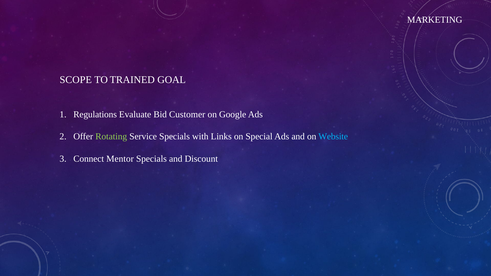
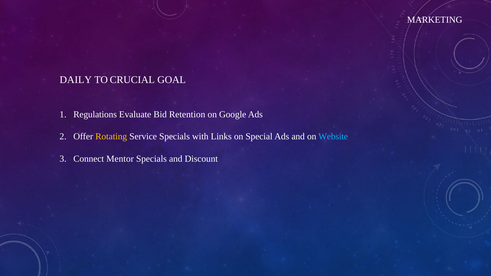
SCOPE: SCOPE -> DAILY
TRAINED: TRAINED -> CRUCIAL
Customer: Customer -> Retention
Rotating colour: light green -> yellow
